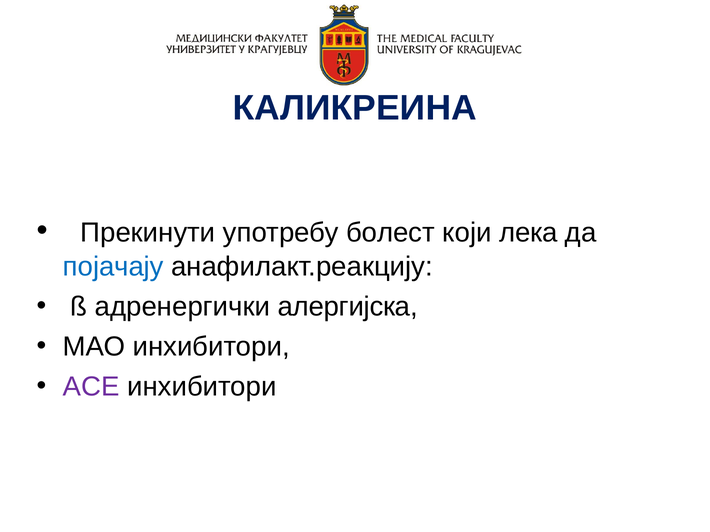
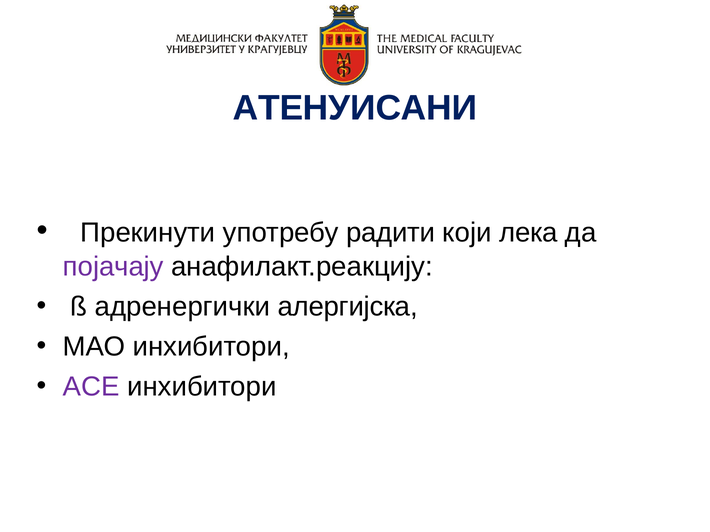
КАЛИКРЕИНА: КАЛИКРЕИНА -> АТЕНУИСАНИ
болест: болест -> радити
појачају colour: blue -> purple
